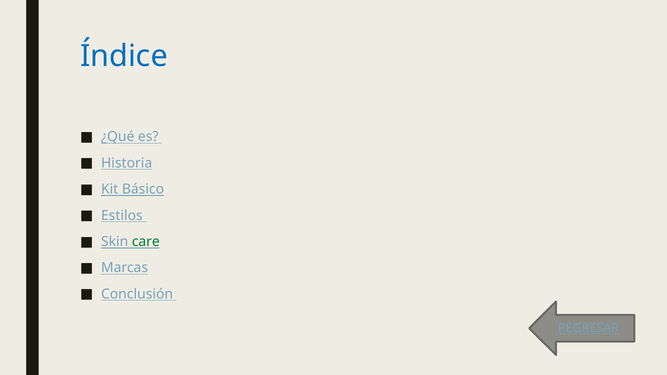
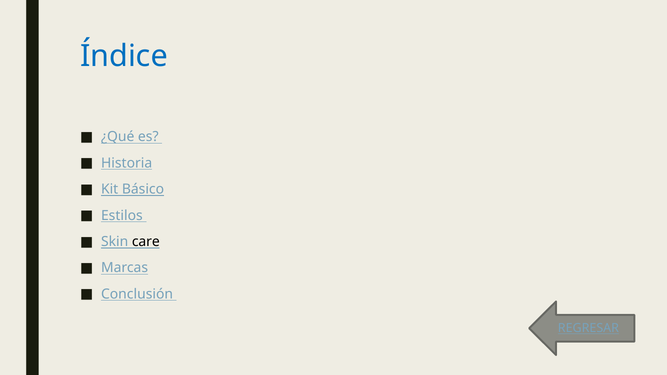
care colour: green -> black
